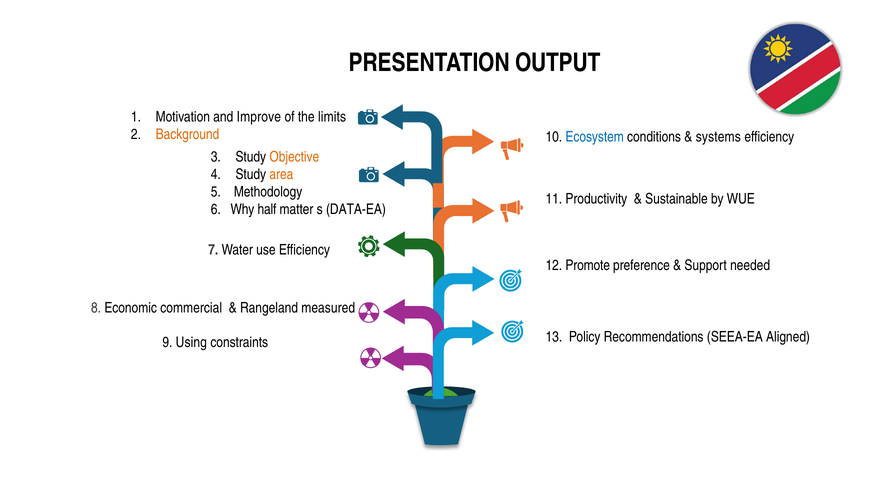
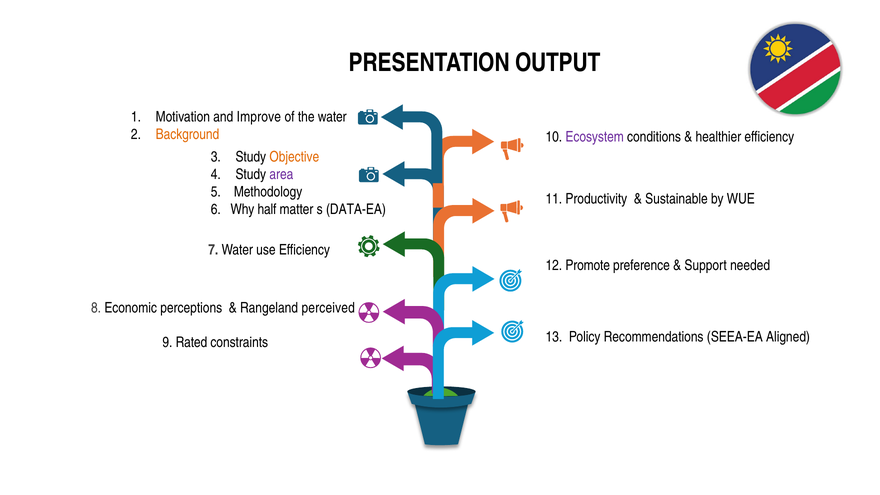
the limits: limits -> water
Ecosystem colour: blue -> purple
systems: systems -> healthier
area colour: orange -> purple
commercial: commercial -> perceptions
measured: measured -> perceived
Using: Using -> Rated
